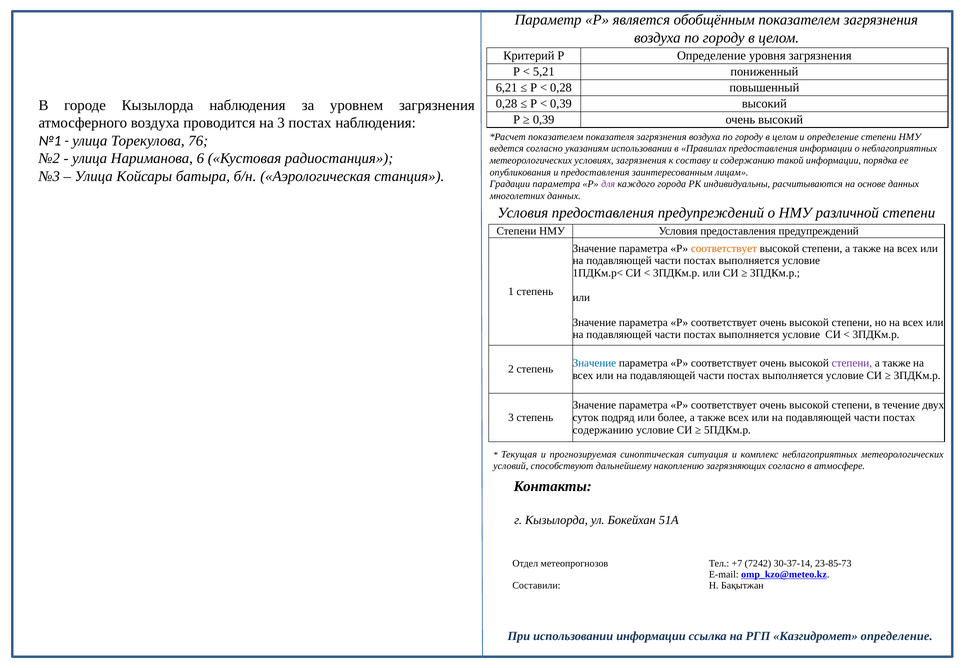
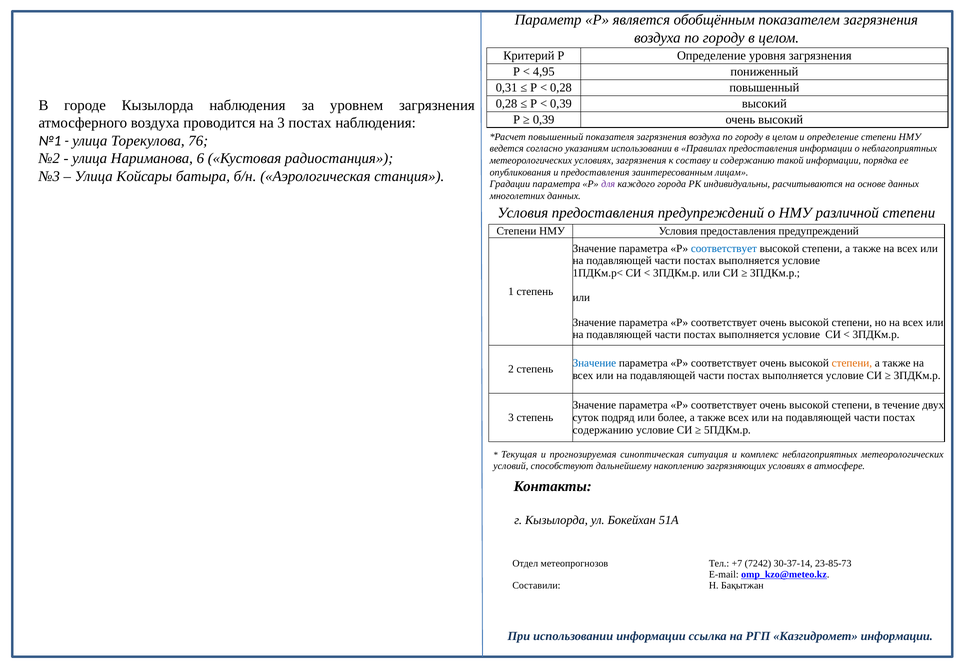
5,21: 5,21 -> 4,95
6,21: 6,21 -> 0,31
показателем at (556, 137): показателем -> повышенный
соответствует at (724, 248) colour: orange -> blue
степени at (852, 363) colour: purple -> orange
загрязняющих согласно: согласно -> условиях
Казгидромет определение: определение -> информации
